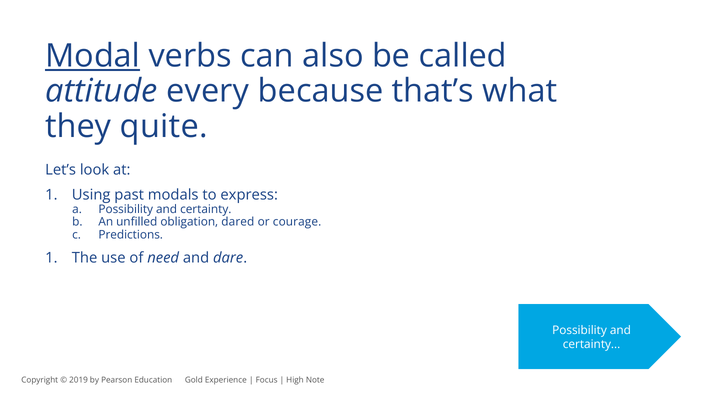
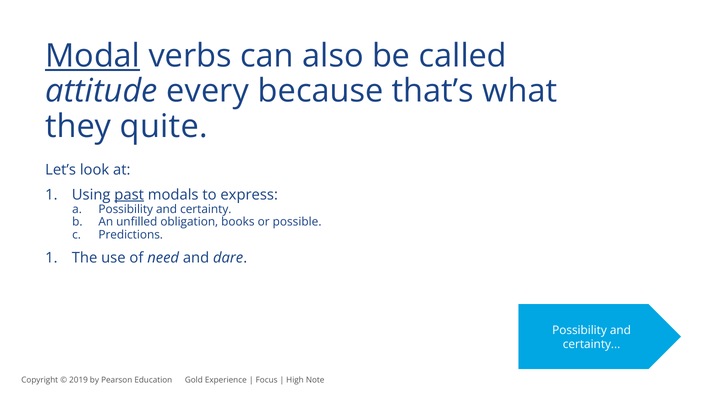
past underline: none -> present
dared: dared -> books
courage: courage -> possible
